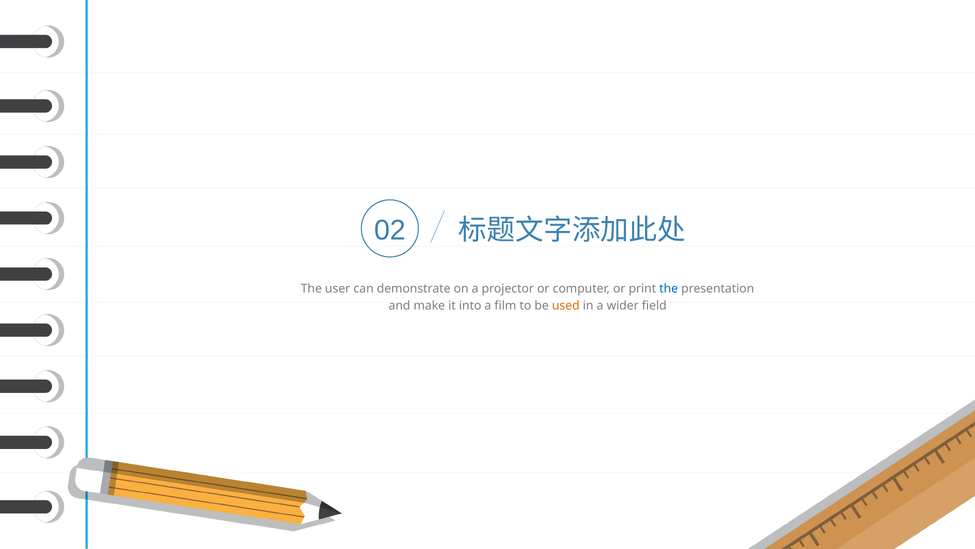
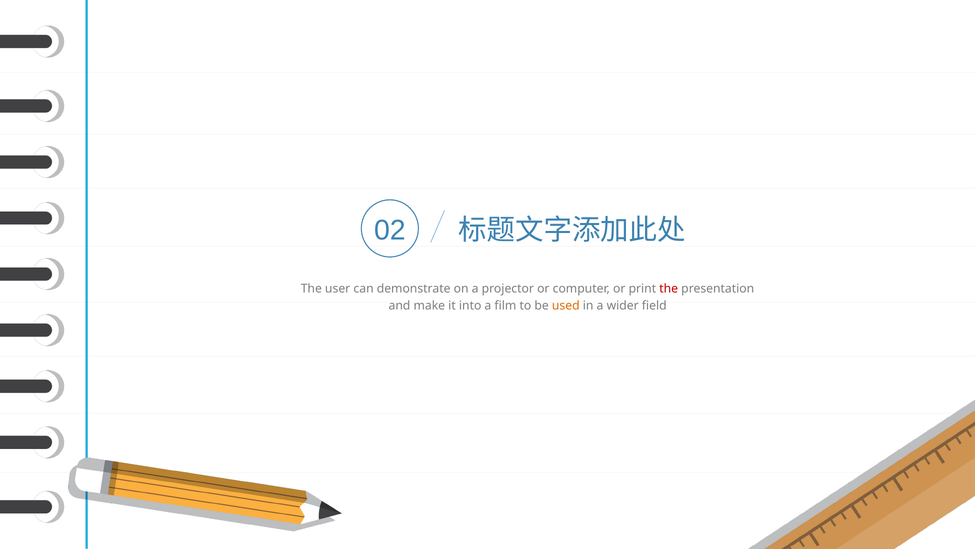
the at (669, 289) colour: blue -> red
